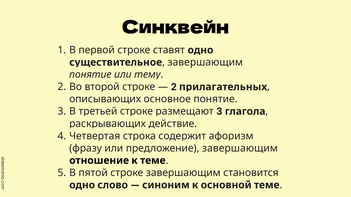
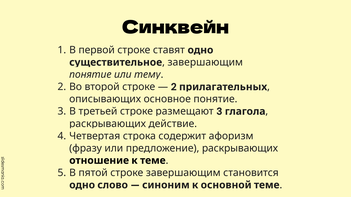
завершающим at (240, 148): завершающим -> раскрывающих
